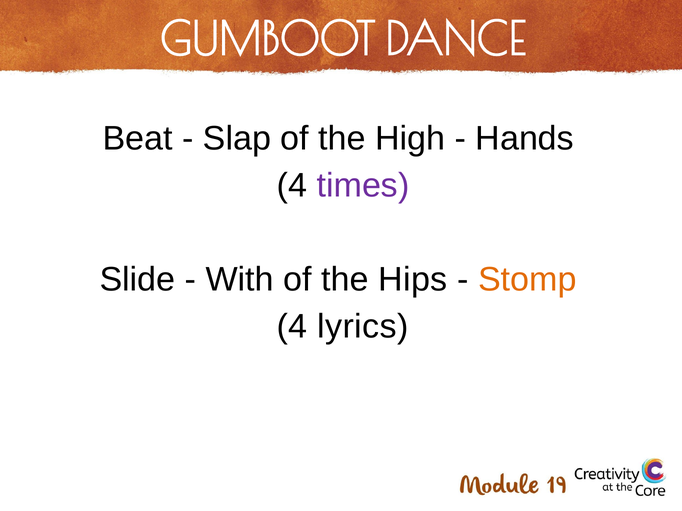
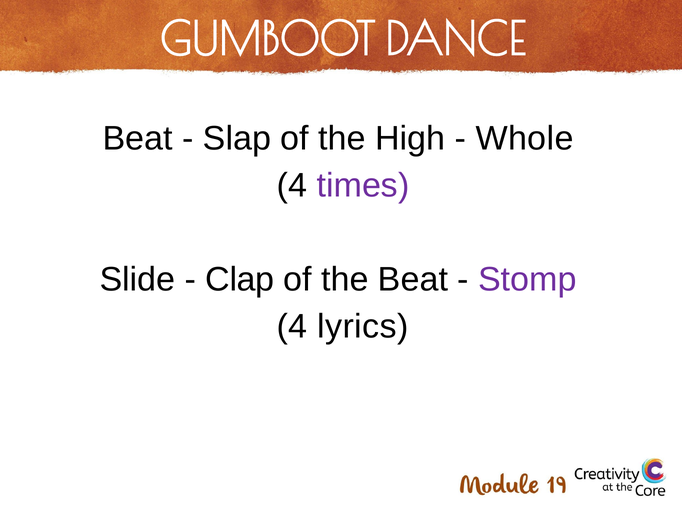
Hands: Hands -> Whole
With: With -> Clap
the Hips: Hips -> Beat
Stomp colour: orange -> purple
